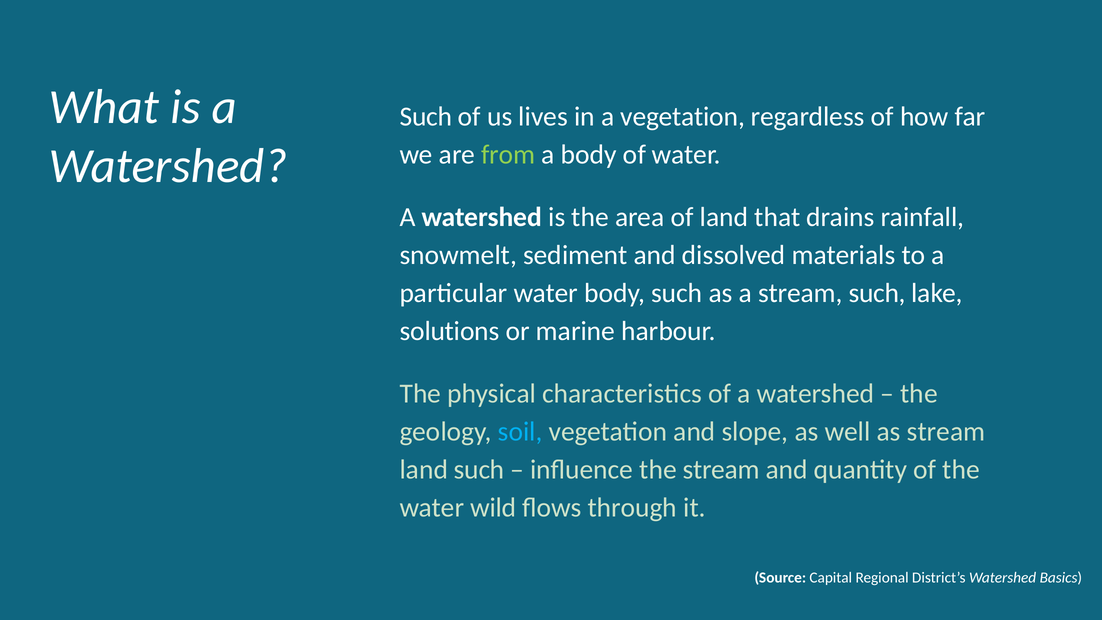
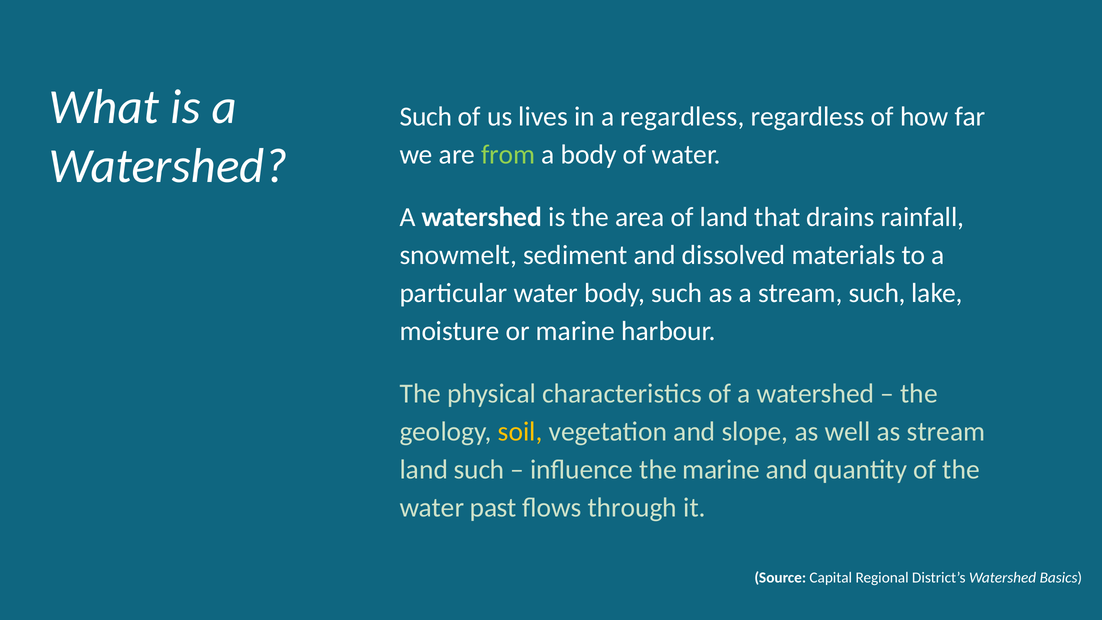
a vegetation: vegetation -> regardless
solutions: solutions -> moisture
soil colour: light blue -> yellow
the stream: stream -> marine
wild: wild -> past
